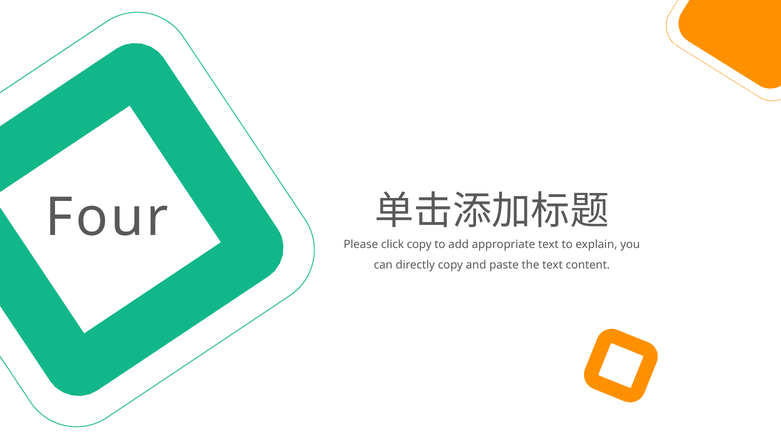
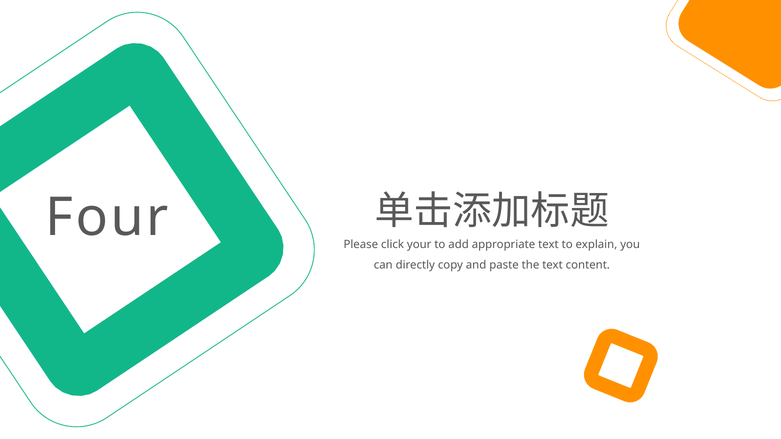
click copy: copy -> your
